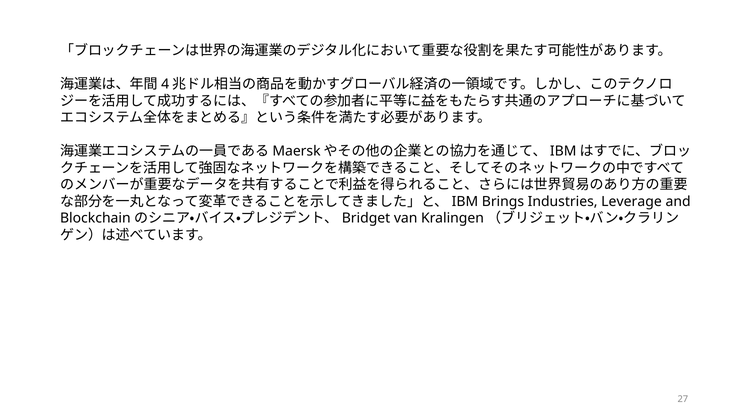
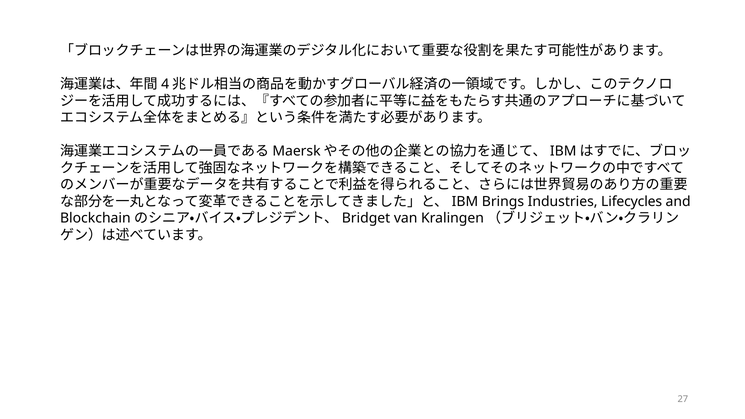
Leverage: Leverage -> Lifecycles
